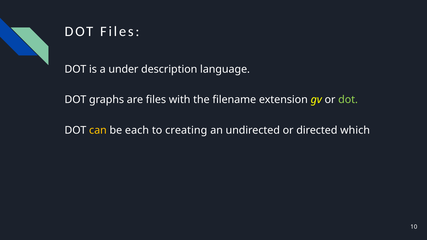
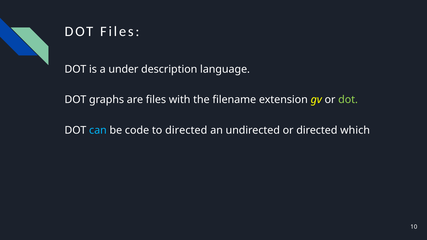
can colour: yellow -> light blue
each: each -> code
to creating: creating -> directed
